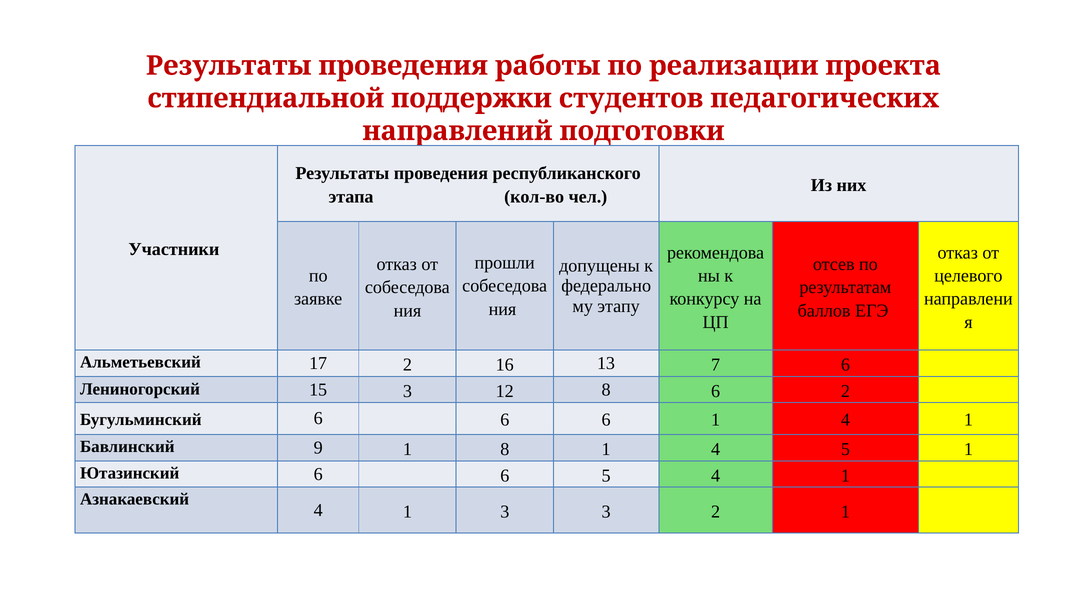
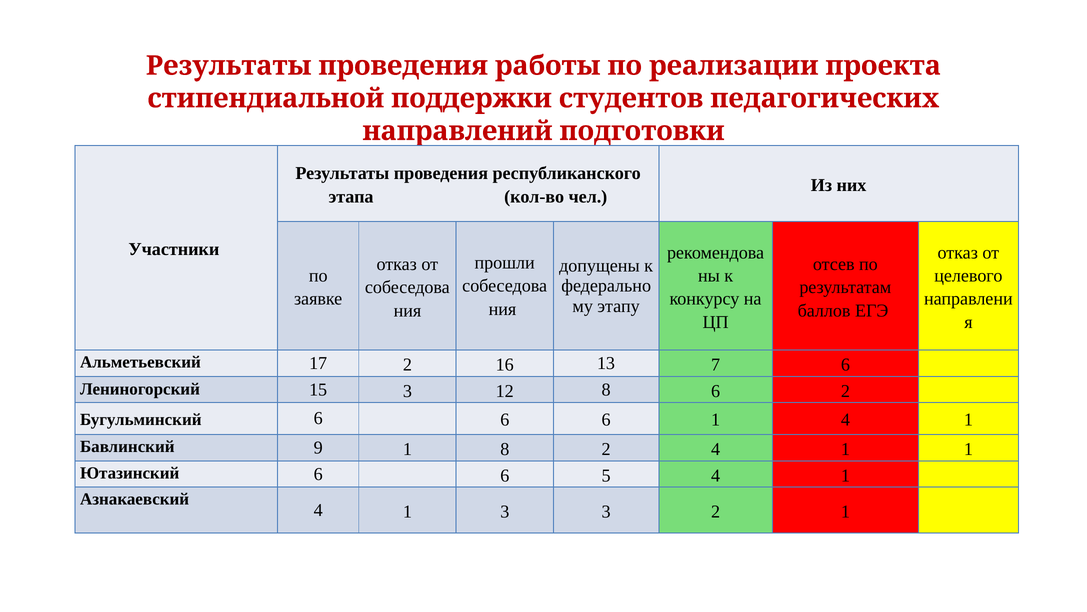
8 1: 1 -> 2
5 at (845, 449): 5 -> 1
